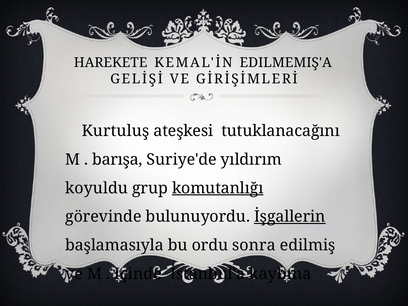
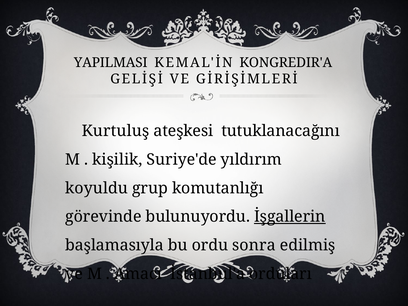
HAREKETE: HAREKETE -> YAPILMASI
EDILMEMIŞ'A: EDILMEMIŞ'A -> KONGREDIR'A
barışa: barışa -> kişilik
komutanlığı underline: present -> none
Içinde: Içinde -> Amacı
kaybına: kaybına -> orduları
